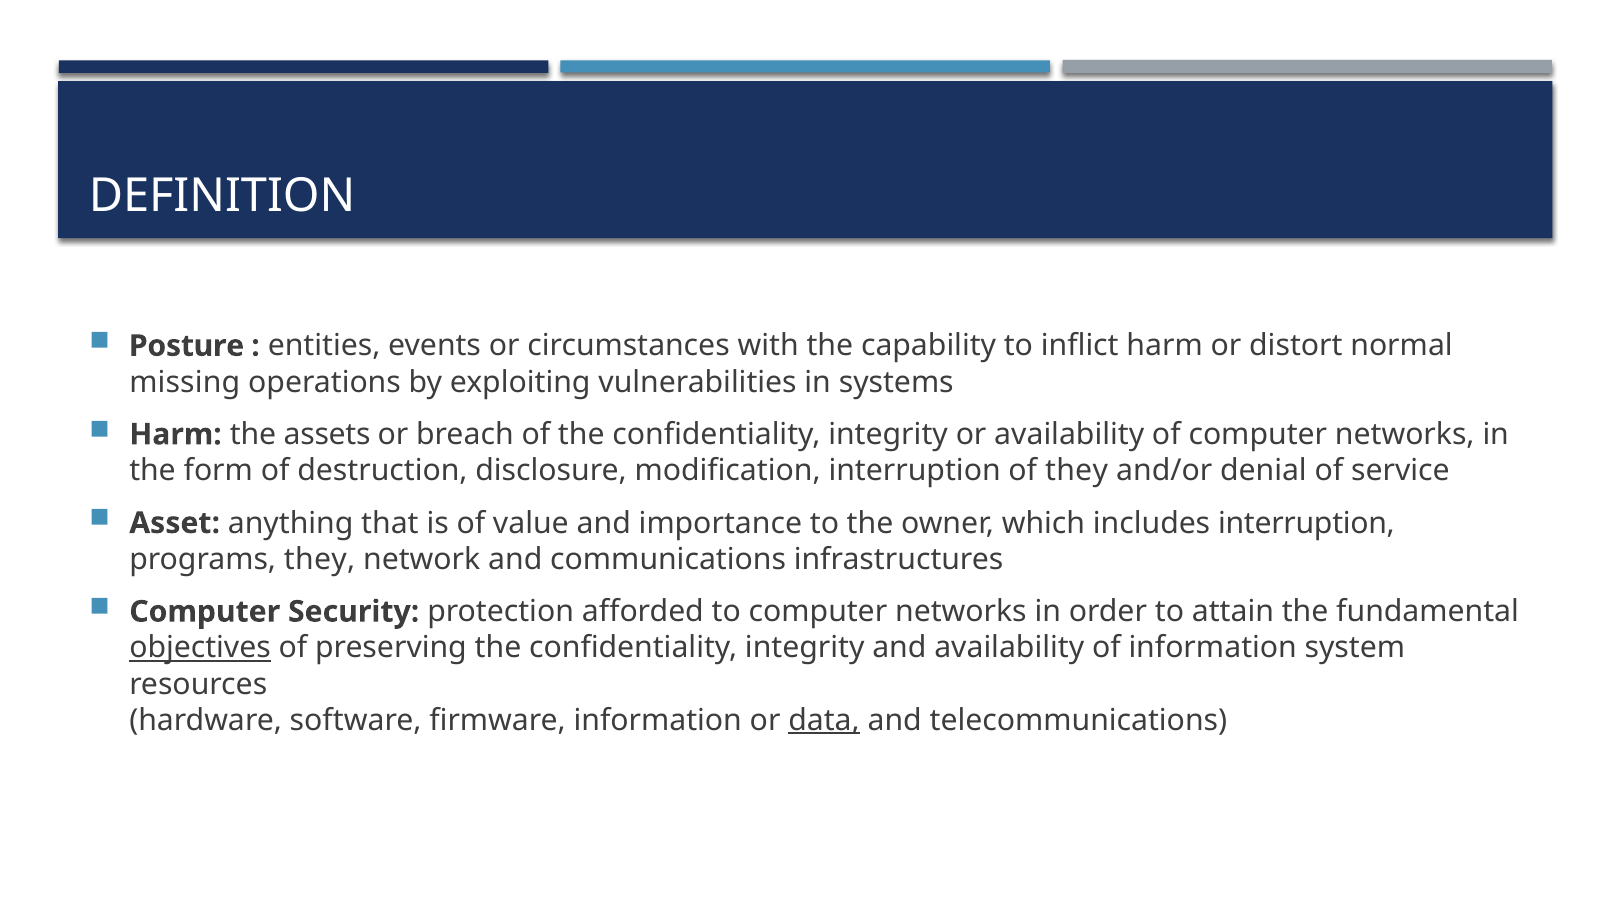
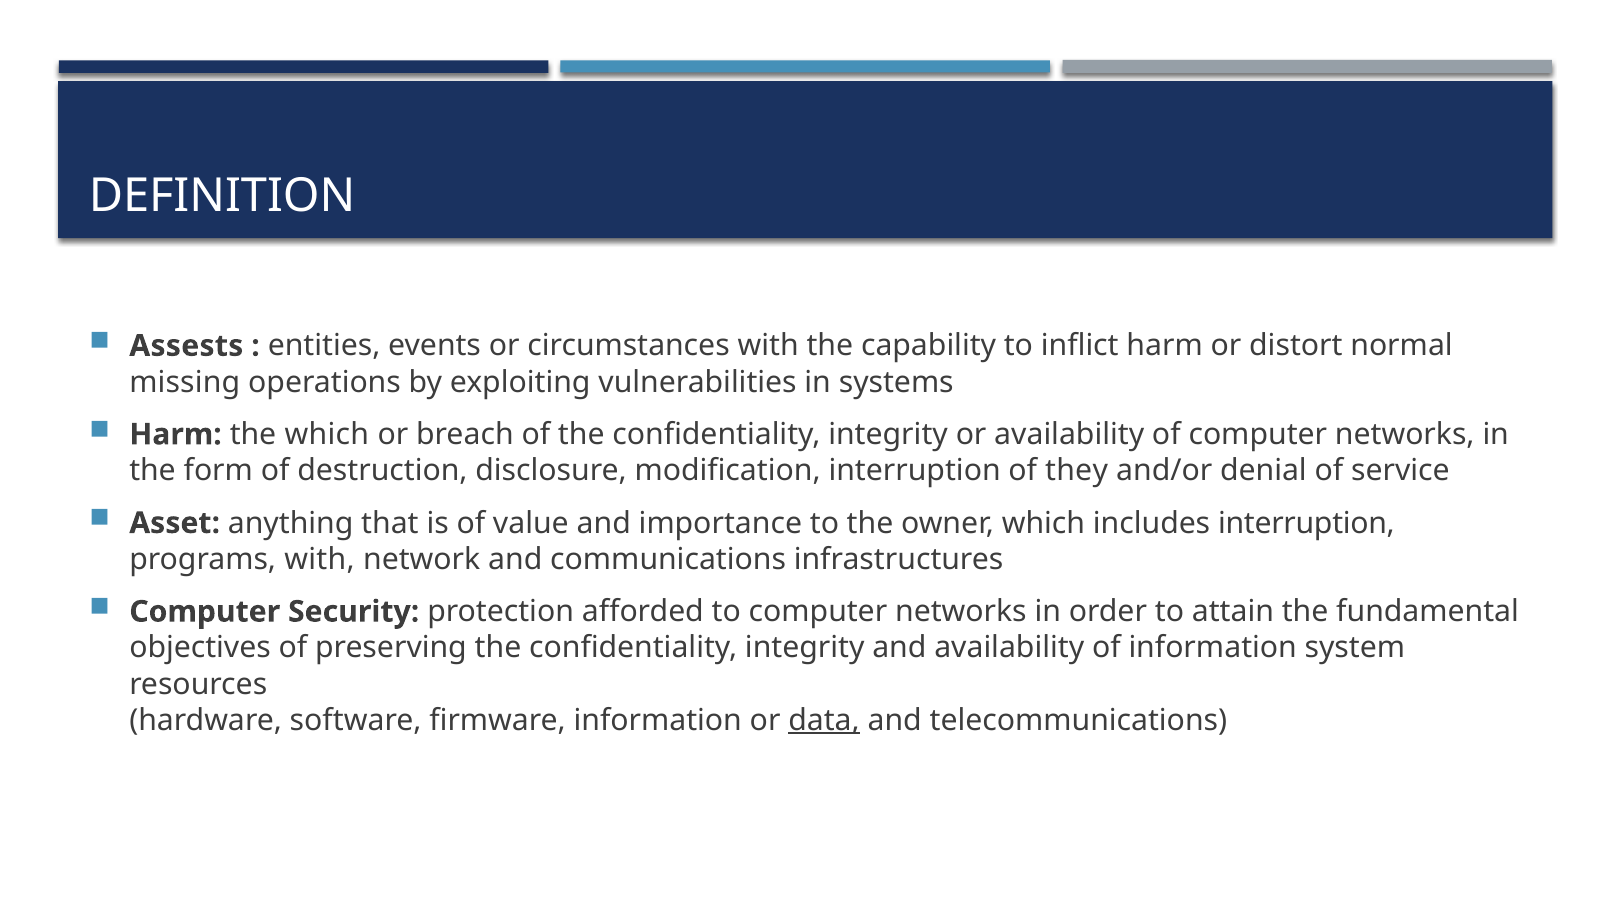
Posture: Posture -> Assests
the assets: assets -> which
programs they: they -> with
objectives underline: present -> none
